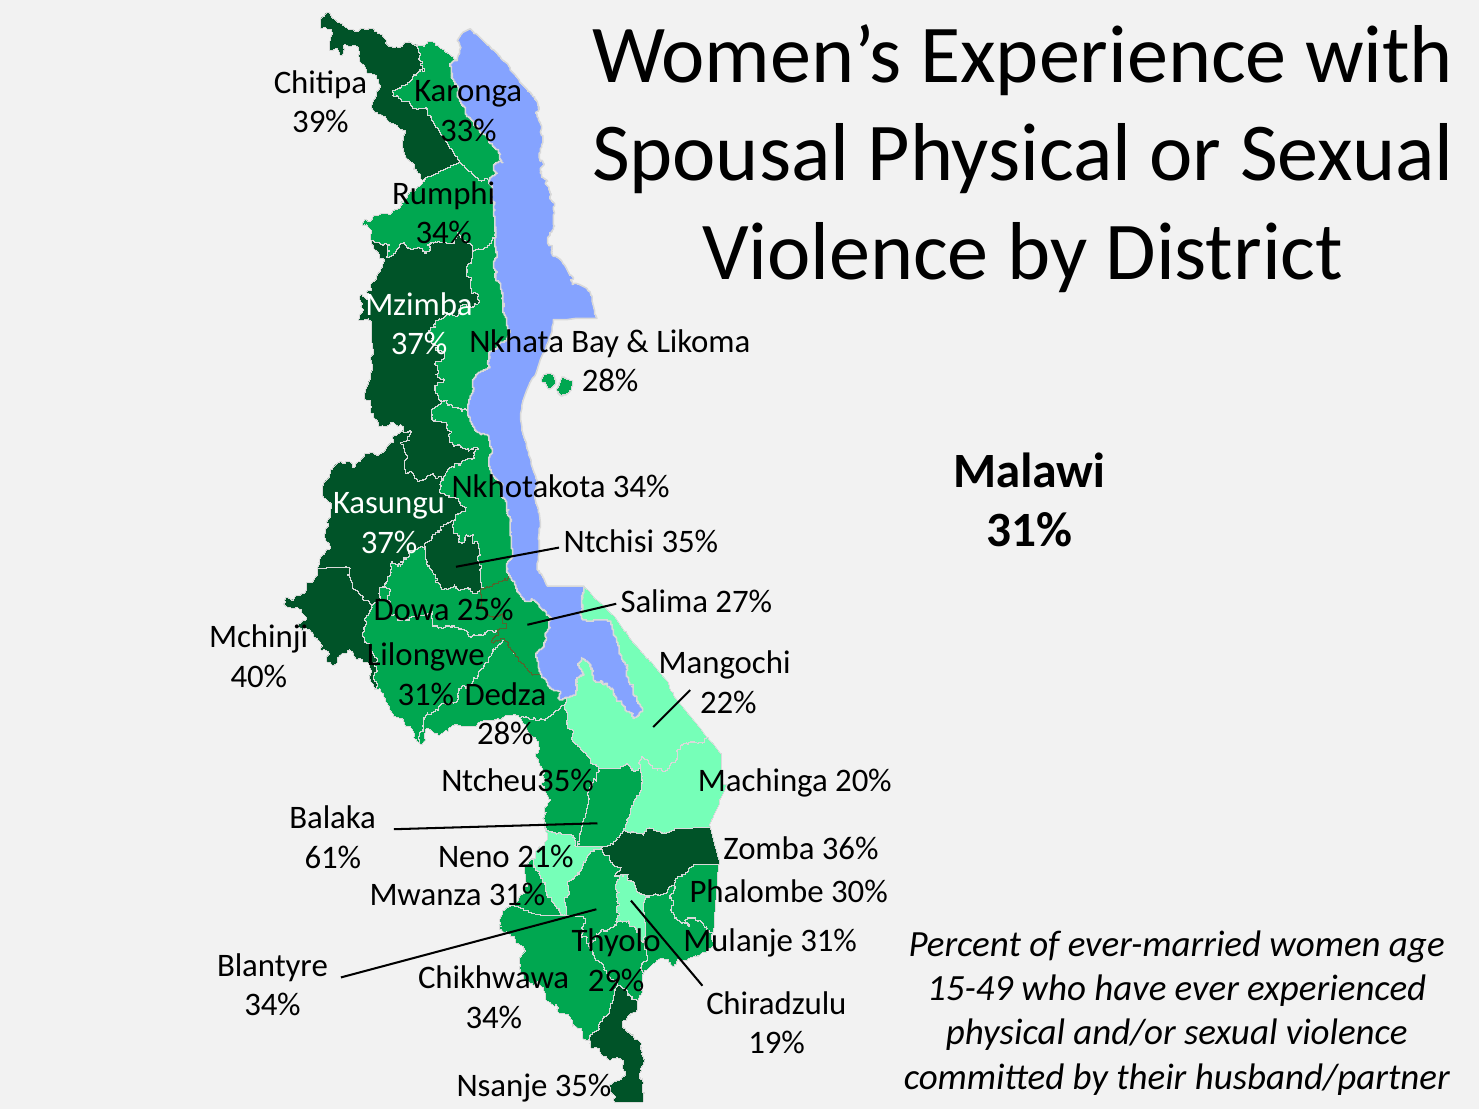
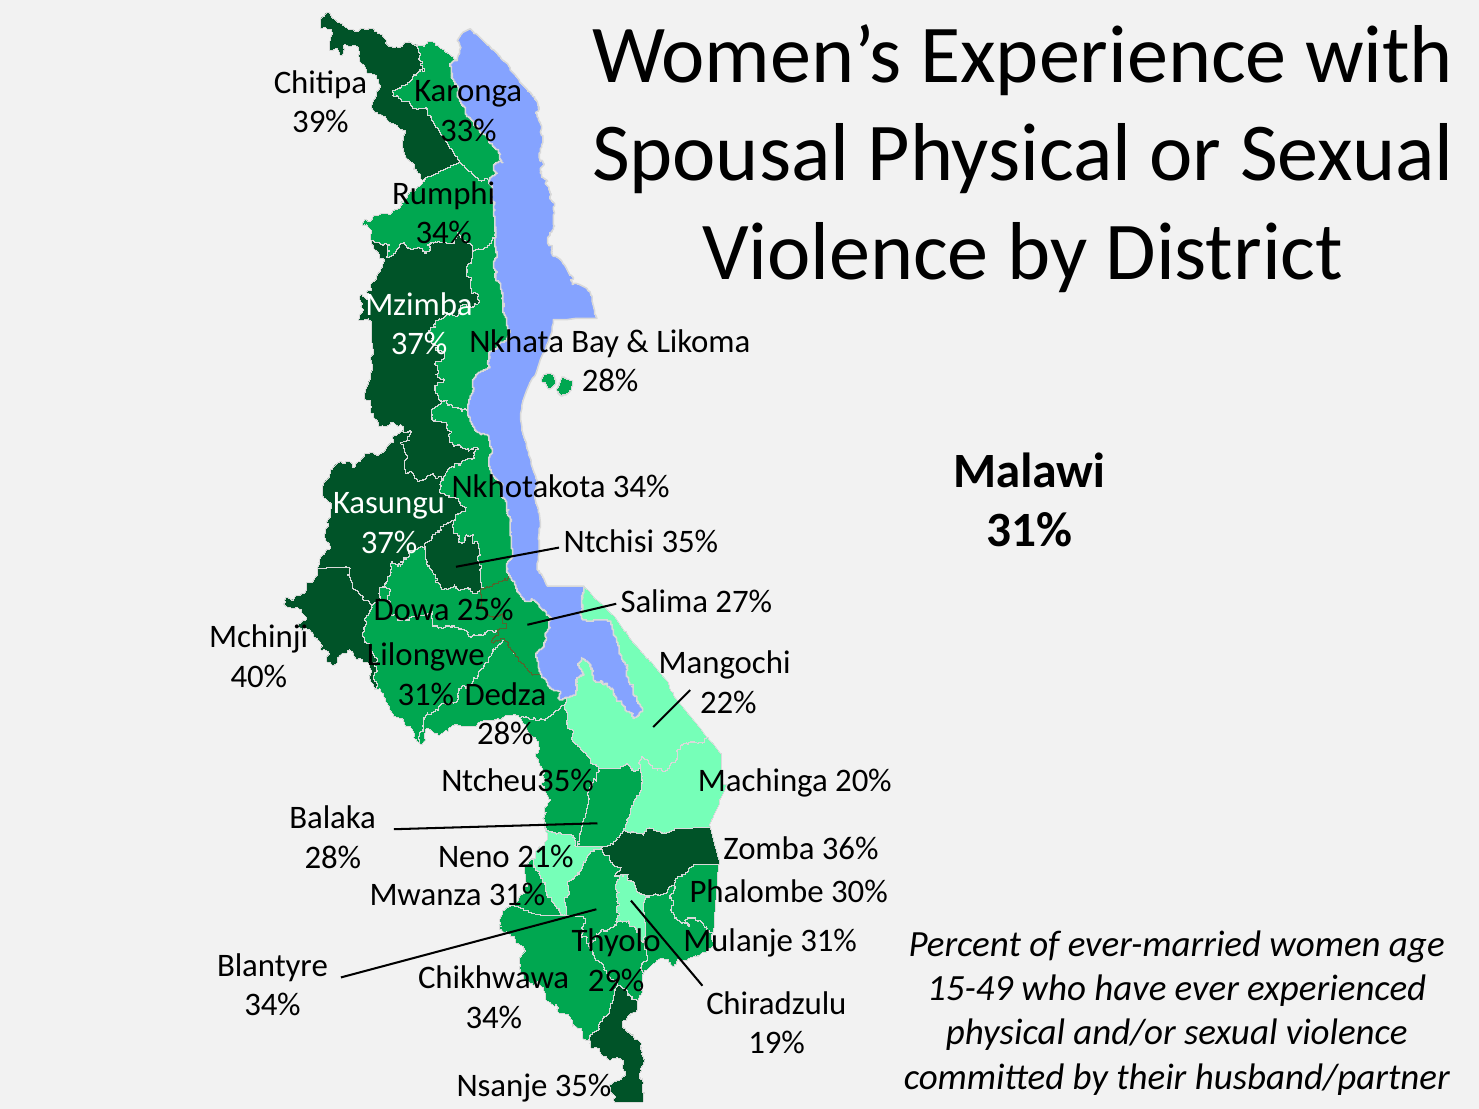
61% at (333, 857): 61% -> 28%
